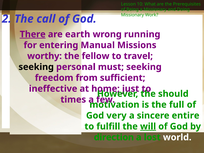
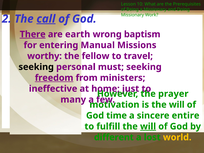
call underline: none -> present
running: running -> baptism
freedom underline: none -> present
sufficient: sufficient -> ministers
should: should -> prayer
times: times -> many
is the full: full -> will
very: very -> time
direction: direction -> different
world colour: white -> yellow
